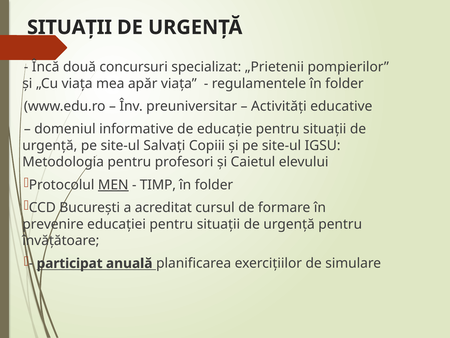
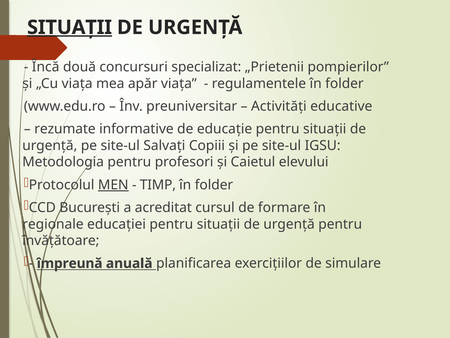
SITUAȚII underline: none -> present
domeniul: domeniul -> rezumate
prevenire: prevenire -> regionale
participat: participat -> împreună
